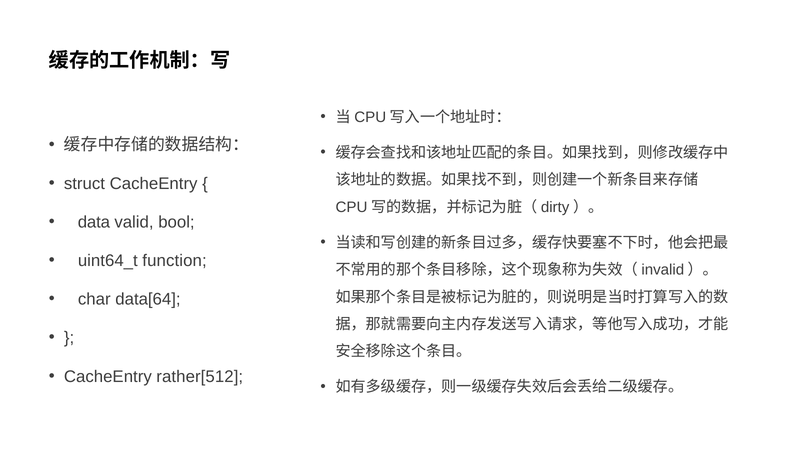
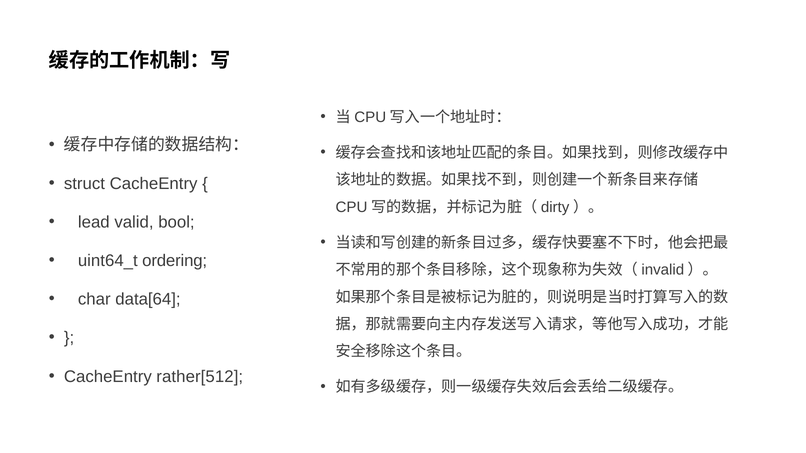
data: data -> lead
function: function -> ordering
